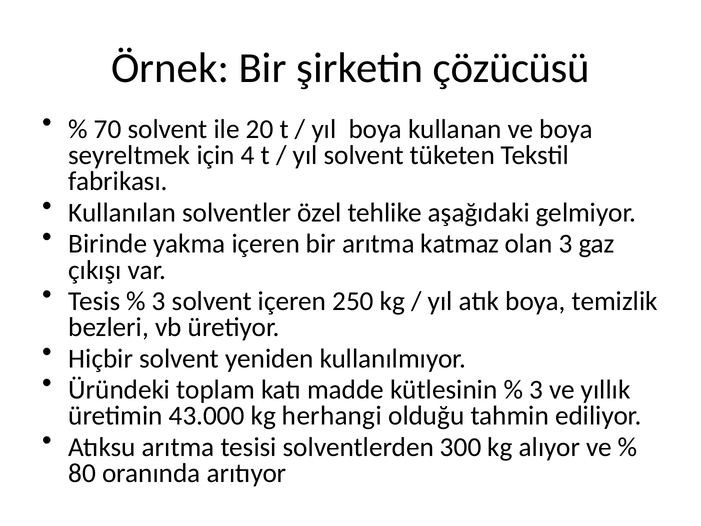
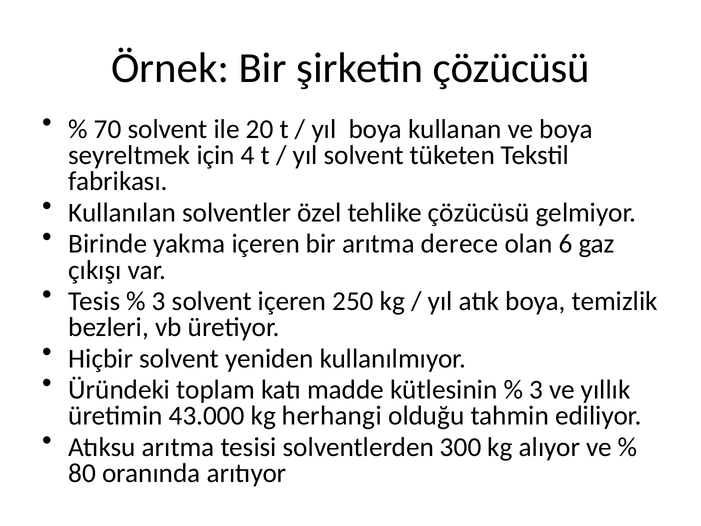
tehlike aşağıdaki: aşağıdaki -> çözücüsü
katmaz: katmaz -> derece
olan 3: 3 -> 6
